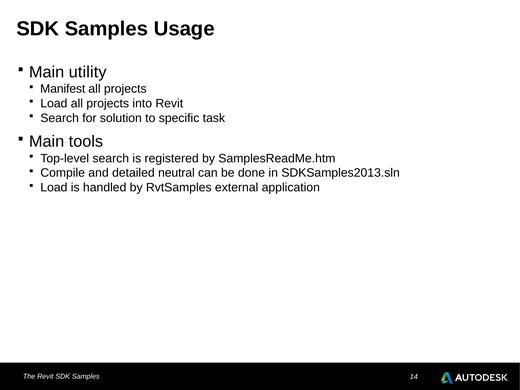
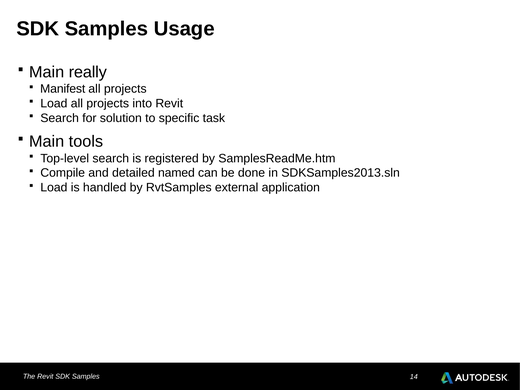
utility: utility -> really
neutral: neutral -> named
